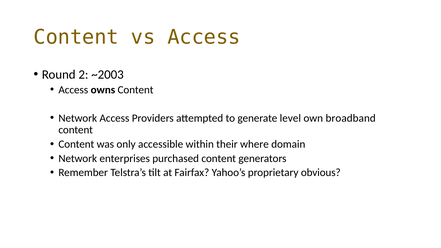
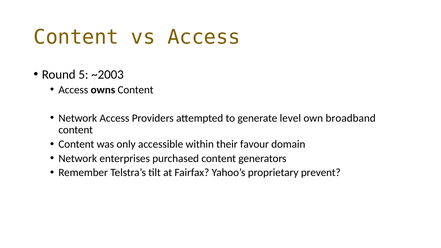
2: 2 -> 5
where: where -> favour
obvious: obvious -> prevent
